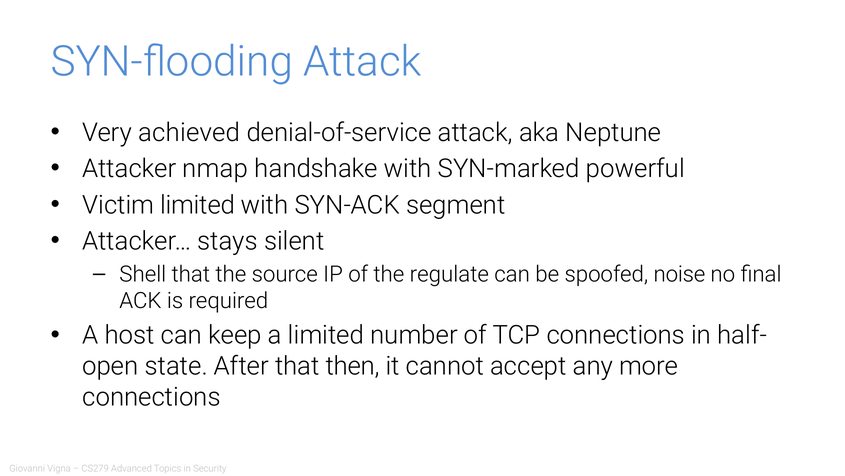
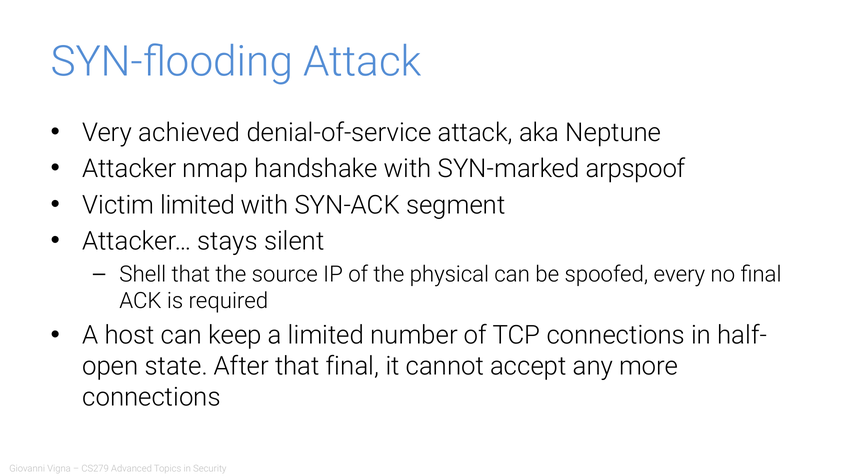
powerful: powerful -> arpspoof
regulate: regulate -> physical
noise: noise -> every
that then: then -> final
